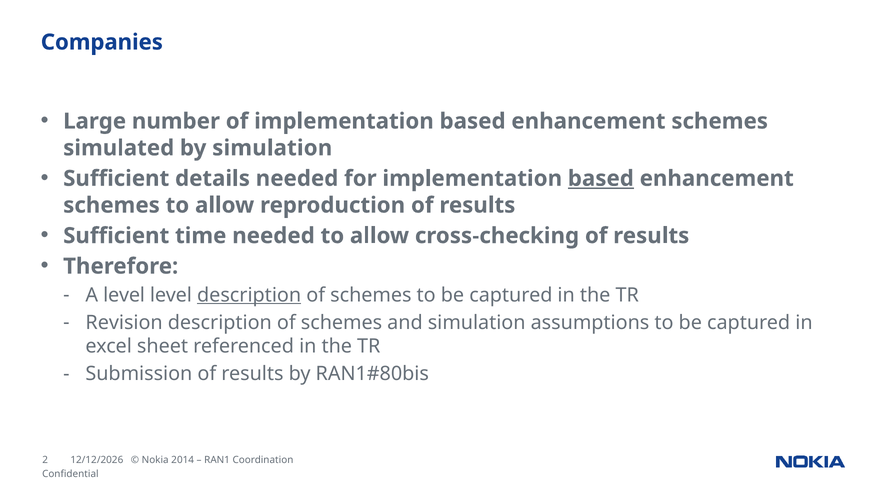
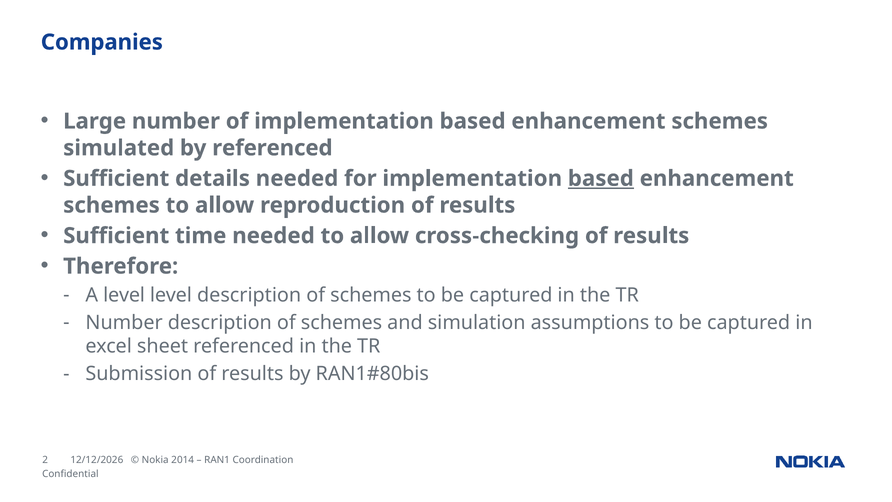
by simulation: simulation -> referenced
description at (249, 295) underline: present -> none
Revision at (124, 322): Revision -> Number
